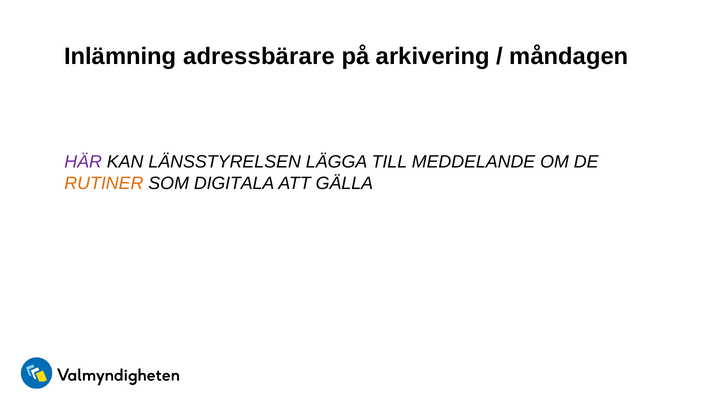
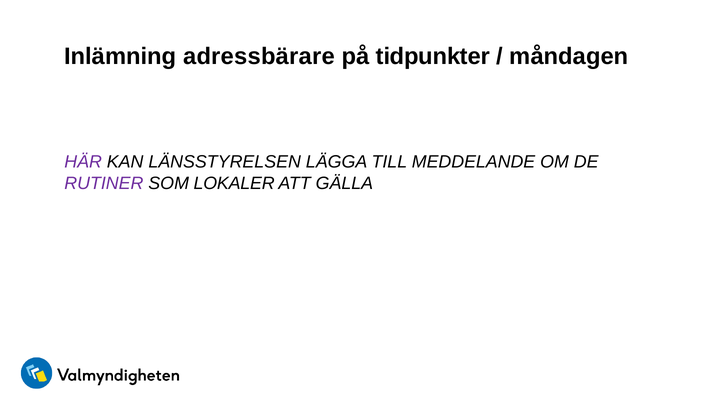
arkivering: arkivering -> tidpunkter
RUTINER colour: orange -> purple
DIGITALA: DIGITALA -> LOKALER
